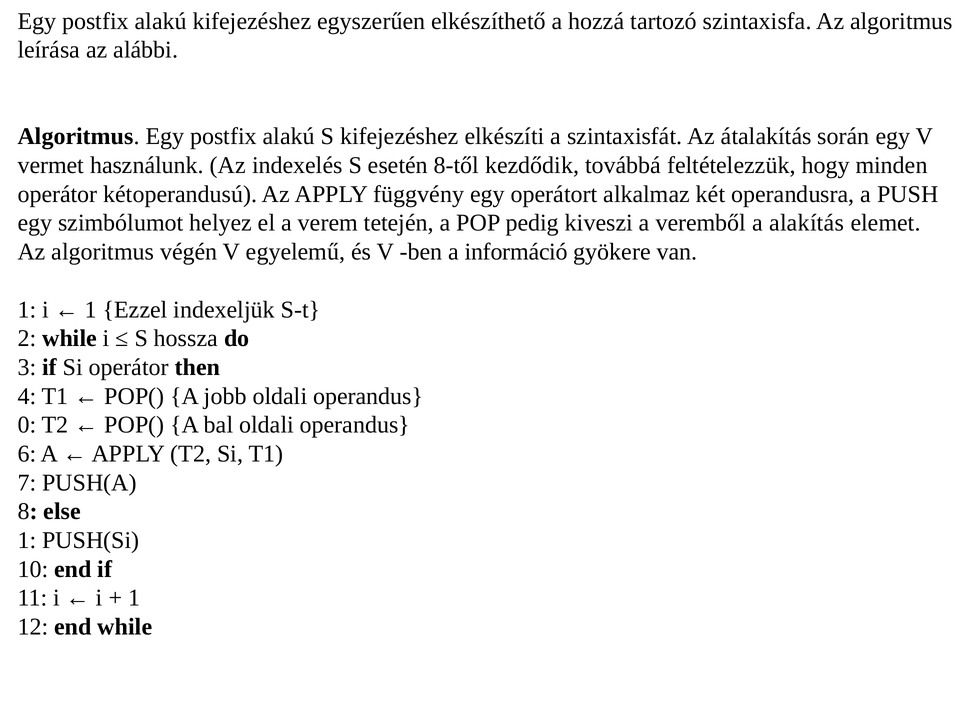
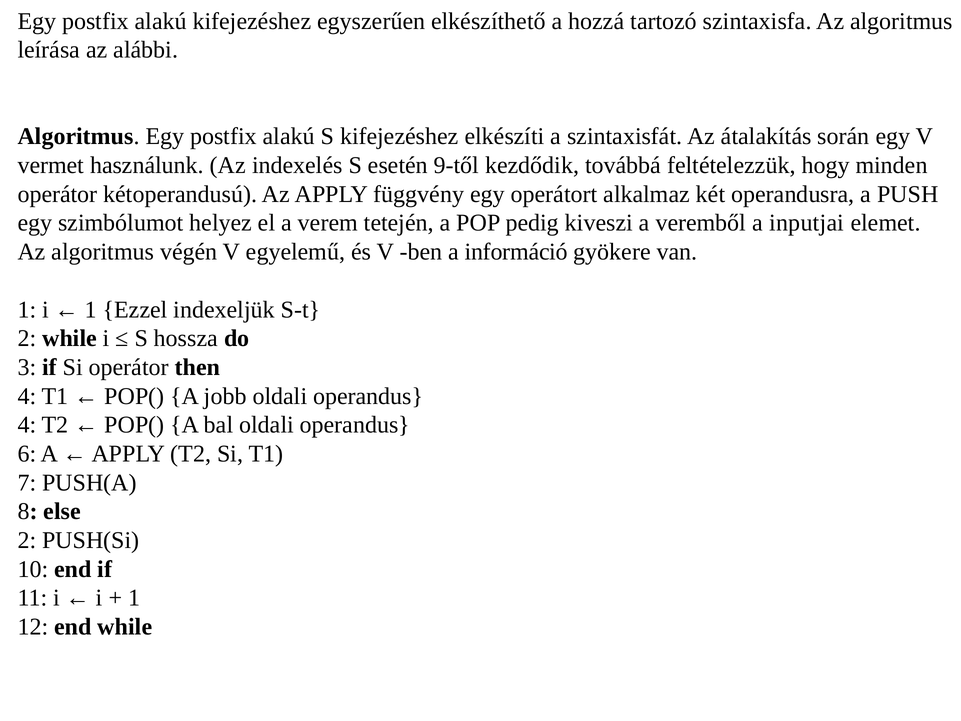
8-től: 8-től -> 9-től
alakítás: alakítás -> inputjai
0 at (27, 425): 0 -> 4
1 at (27, 540): 1 -> 2
